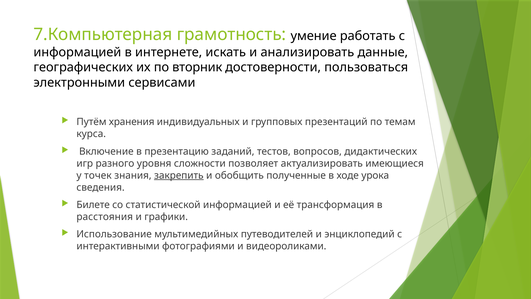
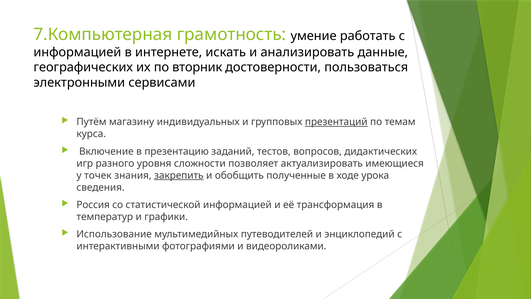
хранения: хранения -> магазину
презентаций underline: none -> present
Билете: Билете -> Россия
расстояния: расстояния -> температур
